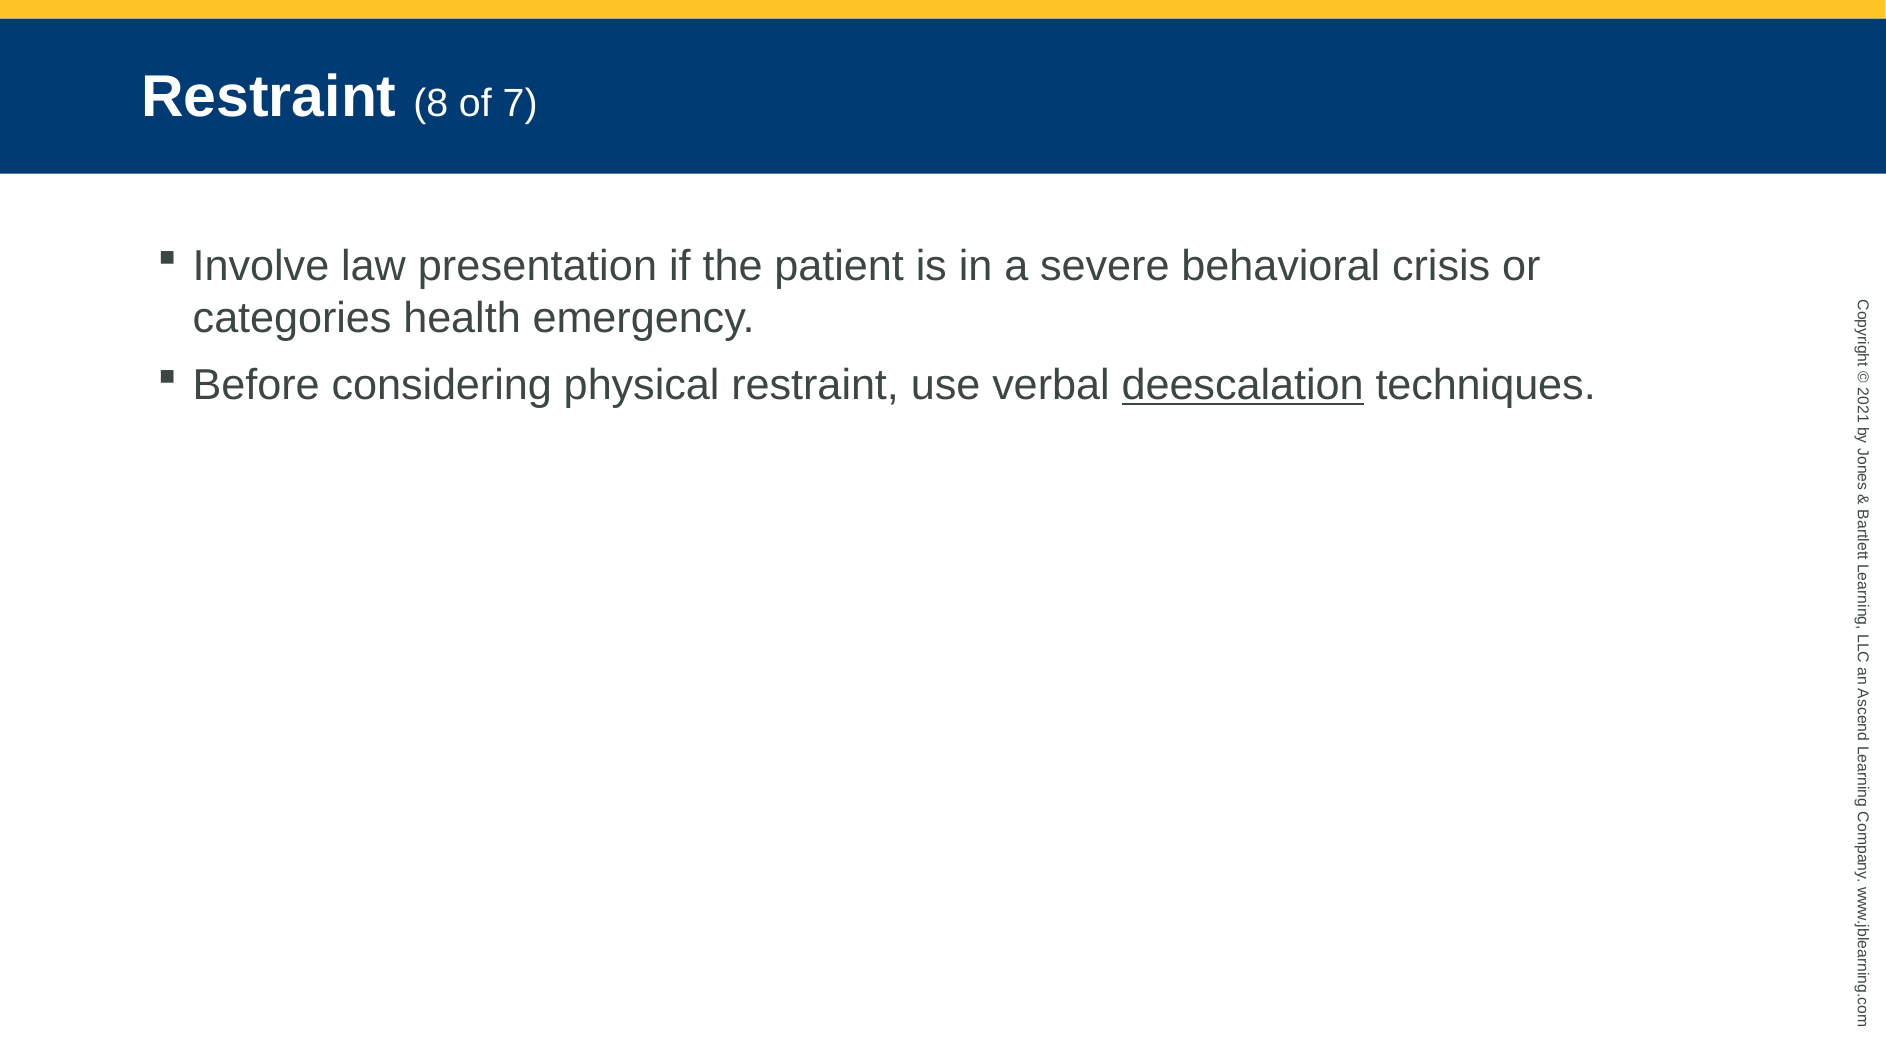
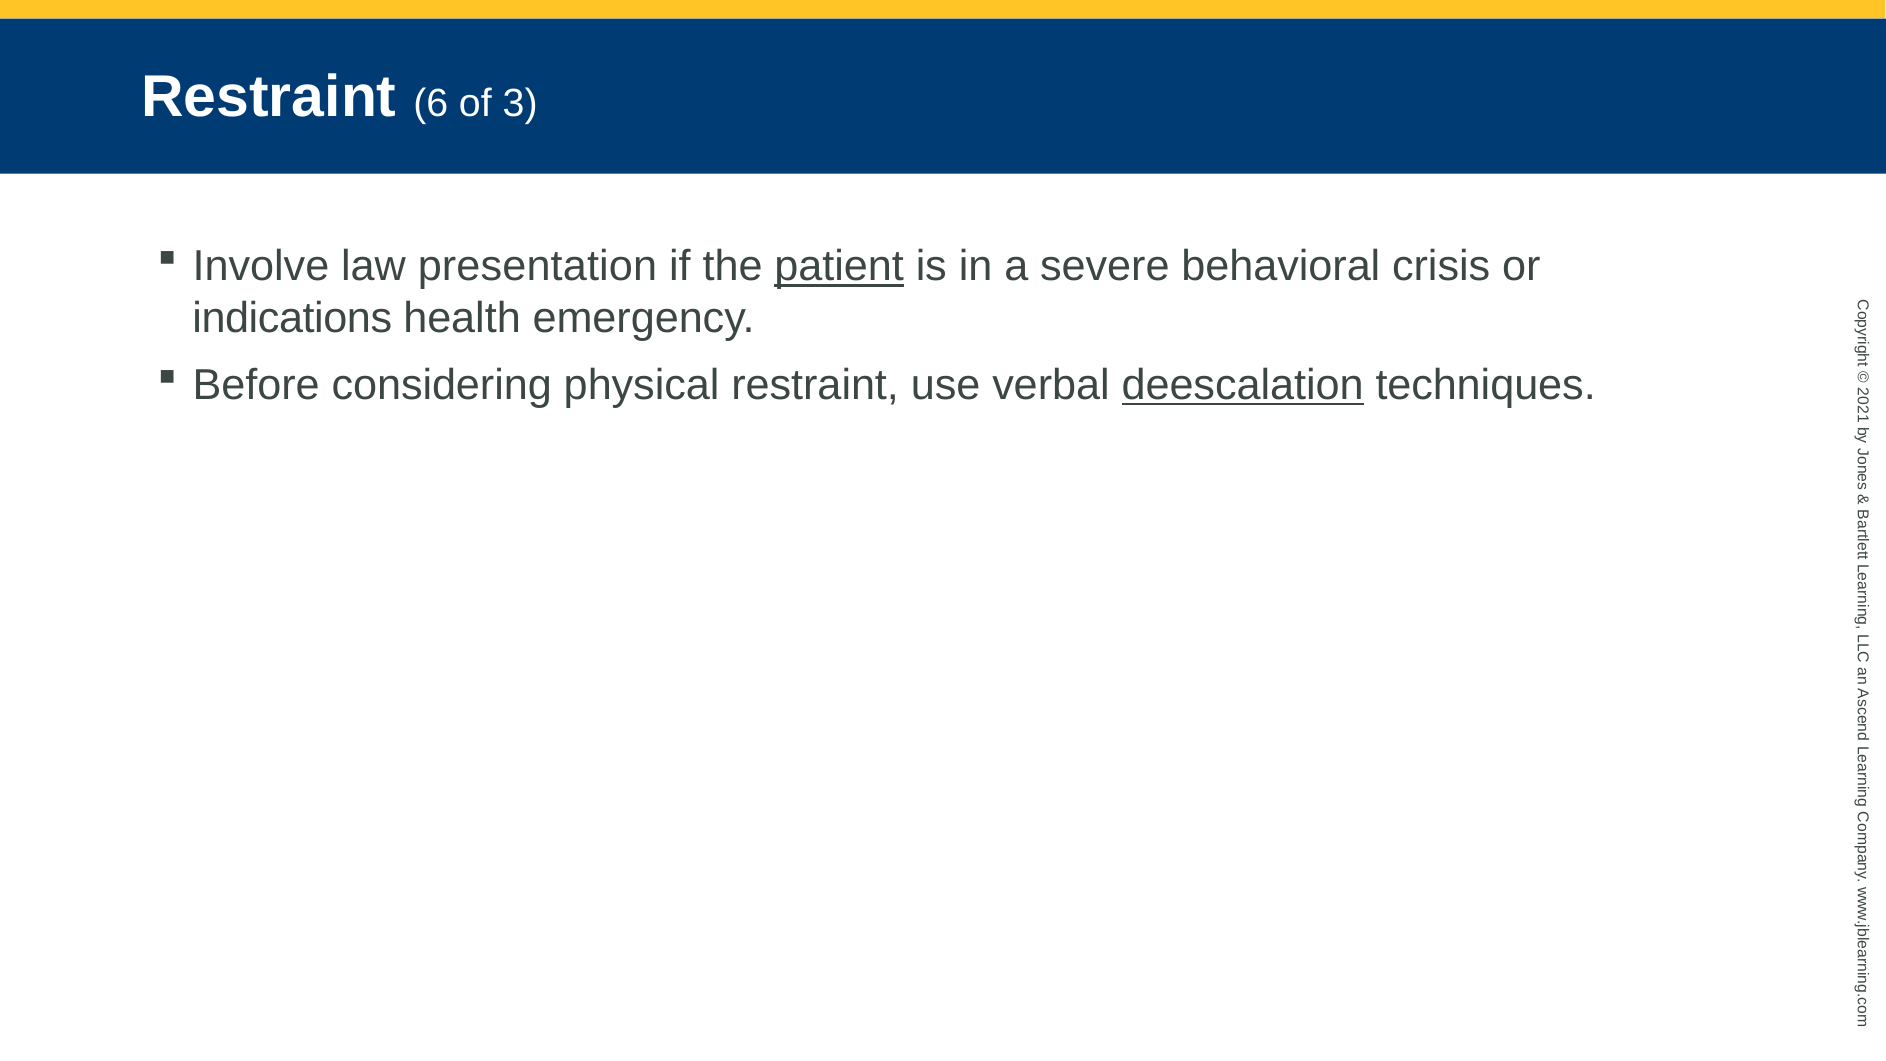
8: 8 -> 6
7: 7 -> 3
patient underline: none -> present
categories: categories -> indications
